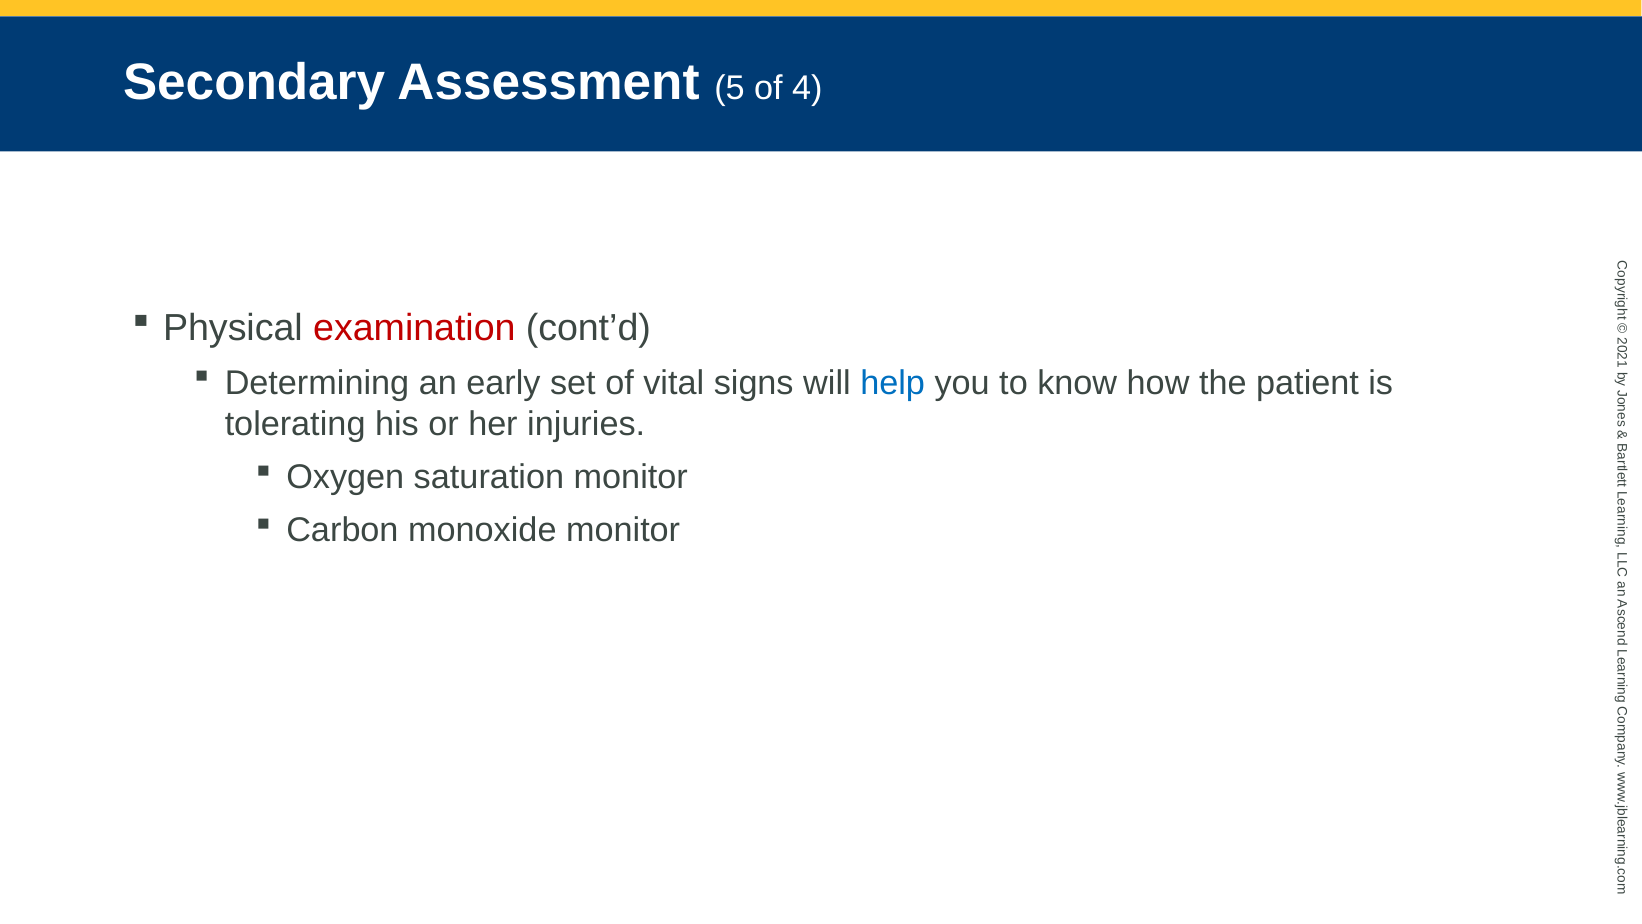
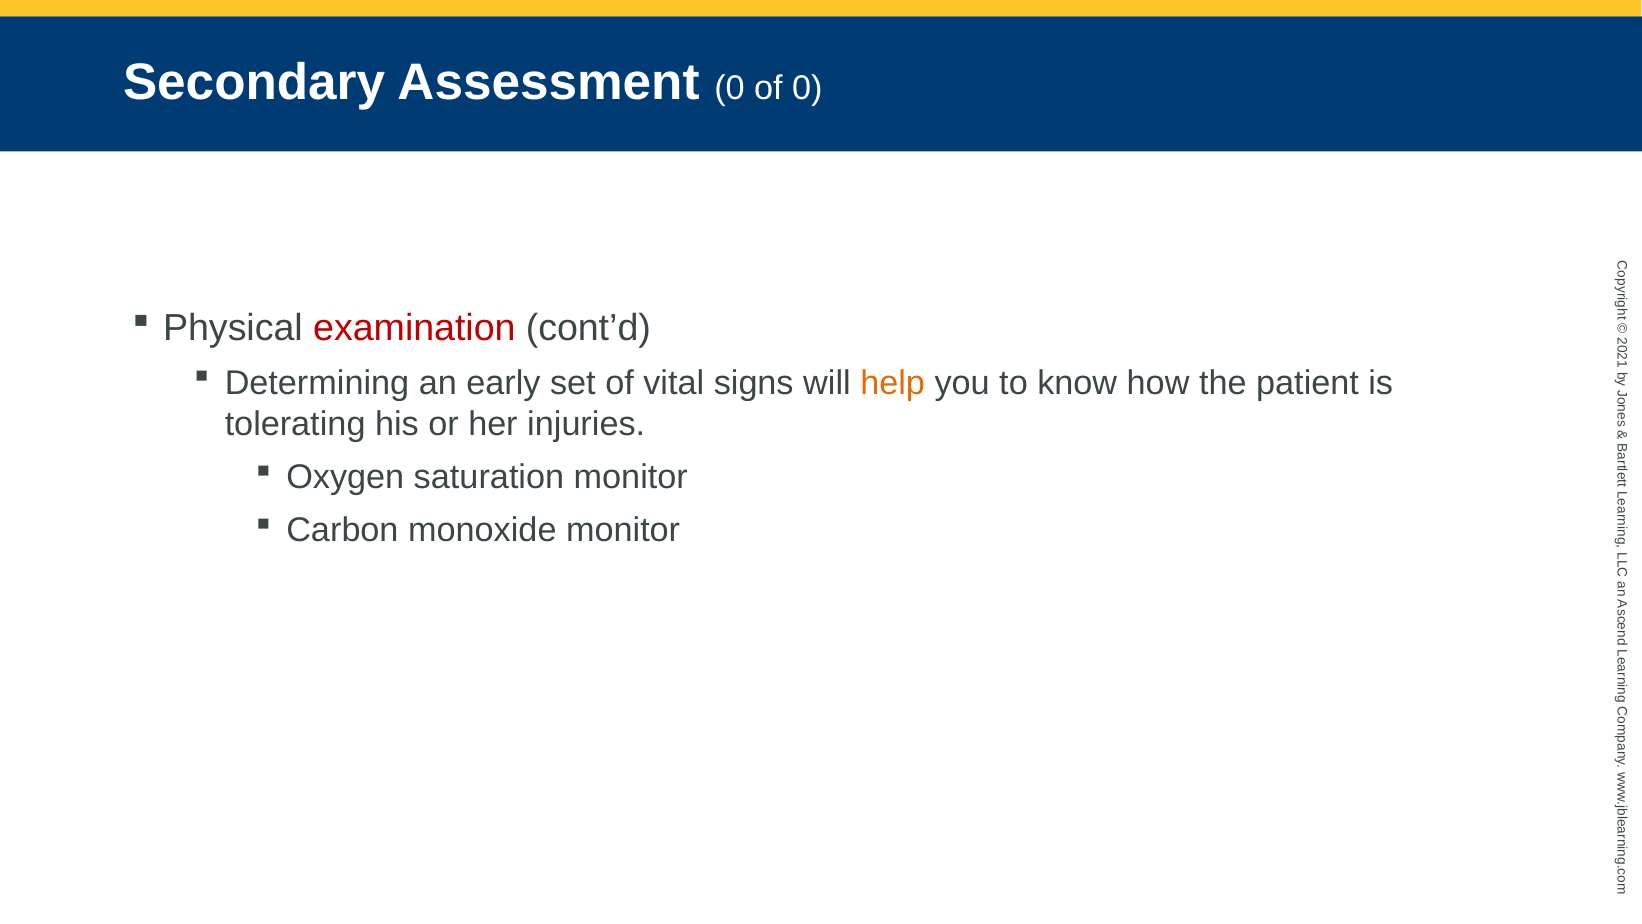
Assessment 5: 5 -> 0
of 4: 4 -> 0
help colour: blue -> orange
